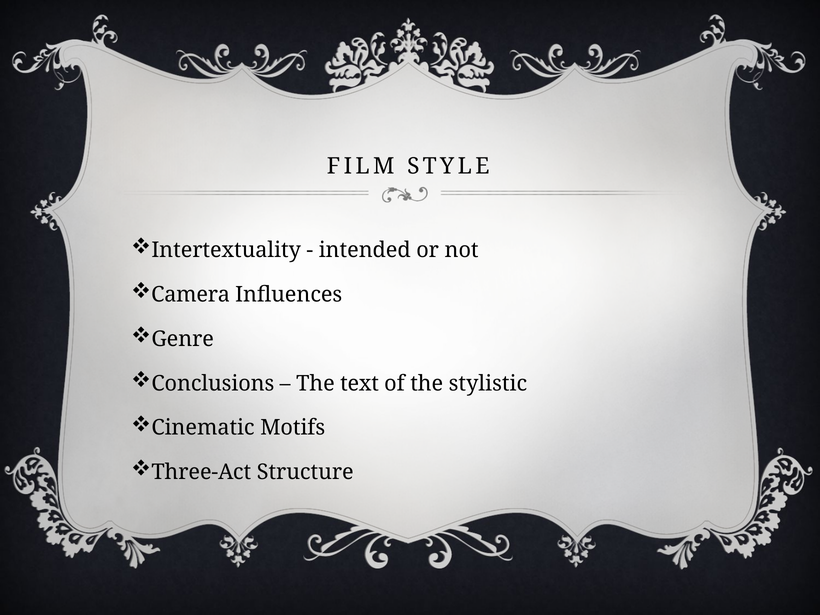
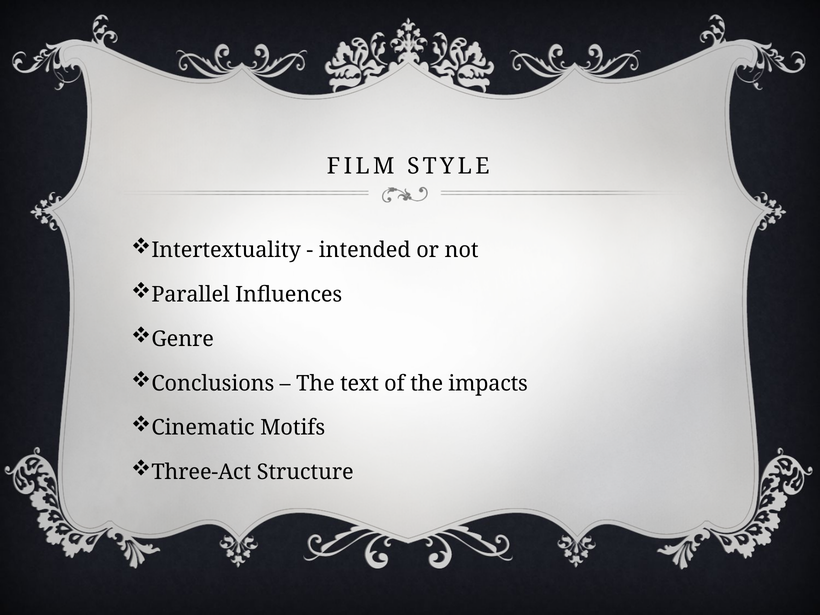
Camera: Camera -> Parallel
stylistic: stylistic -> impacts
